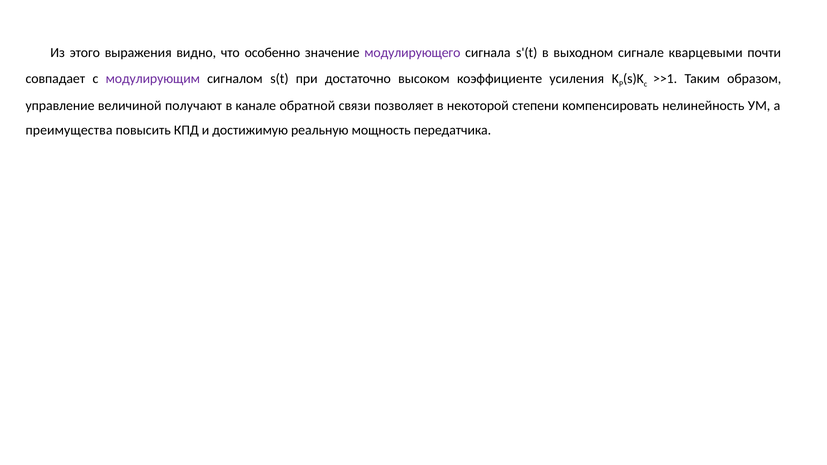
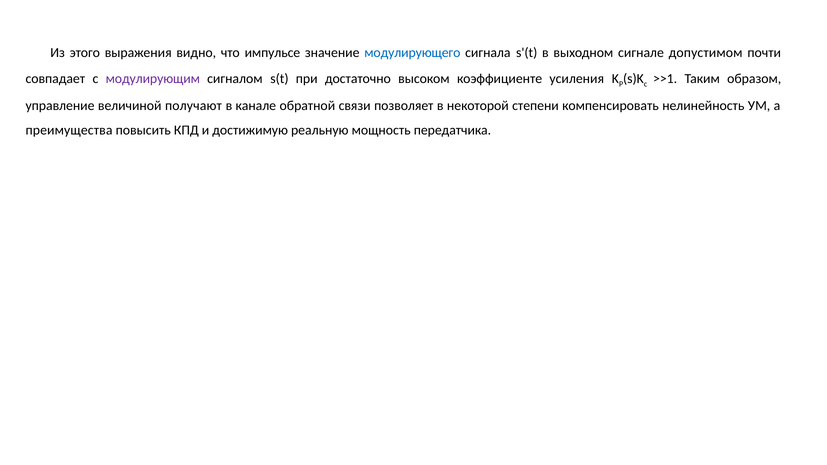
особенно: особенно -> импульсе
модулирующего colour: purple -> blue
кварцевыми: кварцевыми -> допустимом
